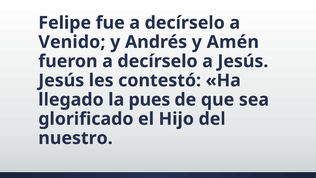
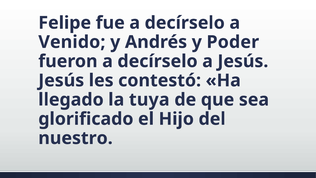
Amén: Amén -> Poder
pues: pues -> tuya
